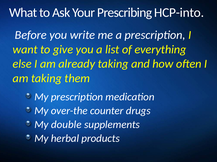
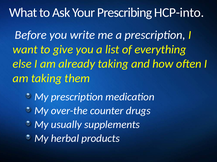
double: double -> usually
